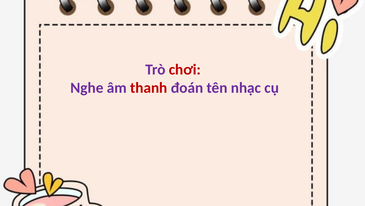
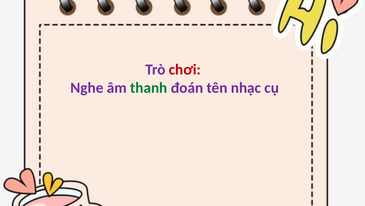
thanh colour: red -> green
